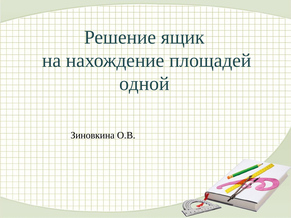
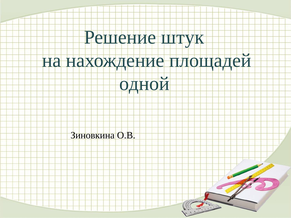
ящик: ящик -> штук
